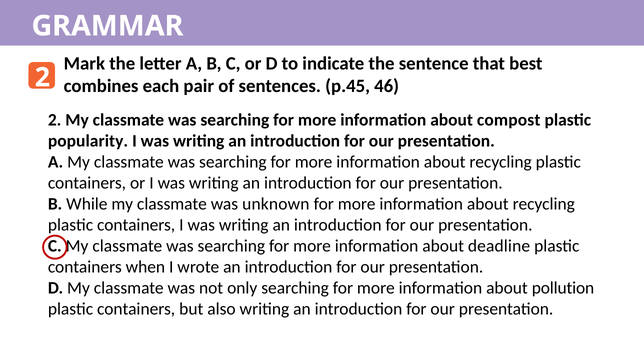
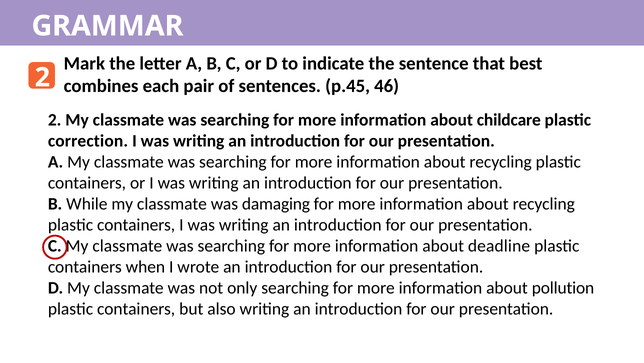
compost: compost -> childcare
popularity: popularity -> correction
unknown: unknown -> damaging
